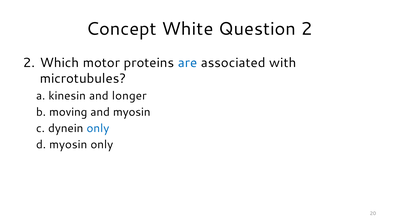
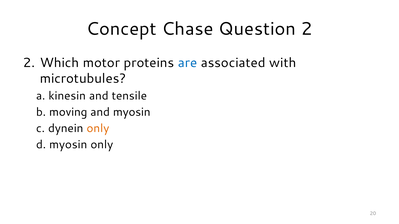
White: White -> Chase
longer: longer -> tensile
only at (98, 129) colour: blue -> orange
